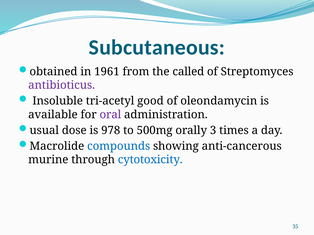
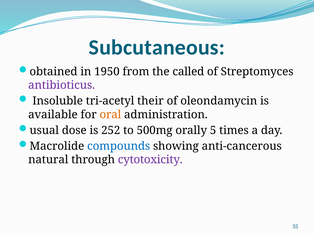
1961: 1961 -> 1950
good: good -> their
oral colour: purple -> orange
978: 978 -> 252
3: 3 -> 5
murine: murine -> natural
cytotoxicity colour: blue -> purple
